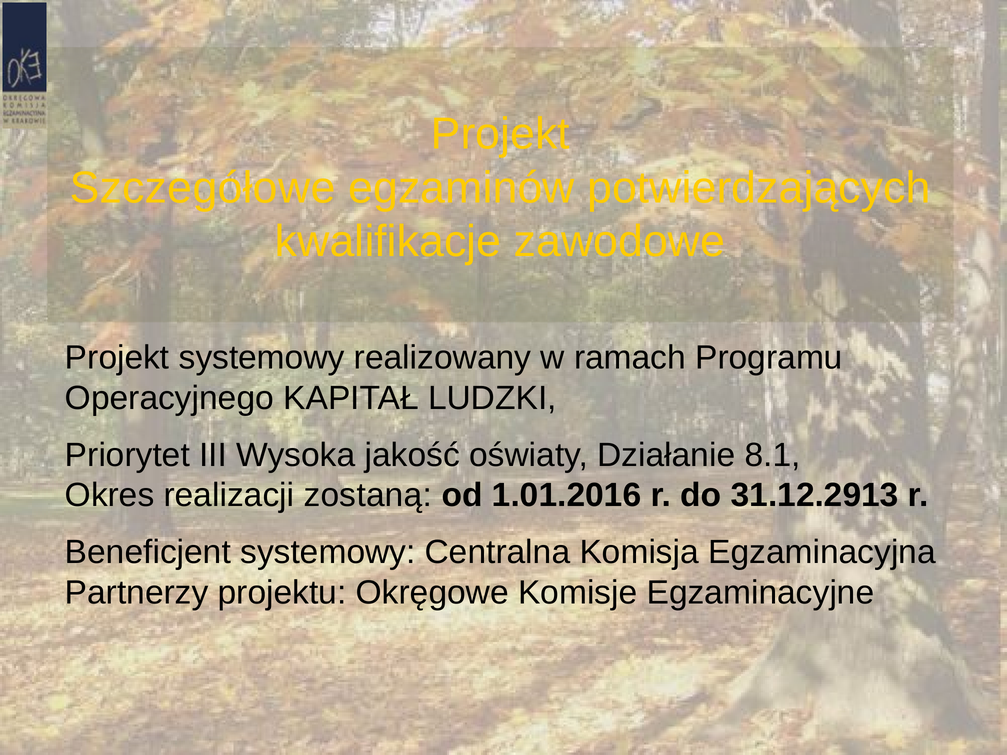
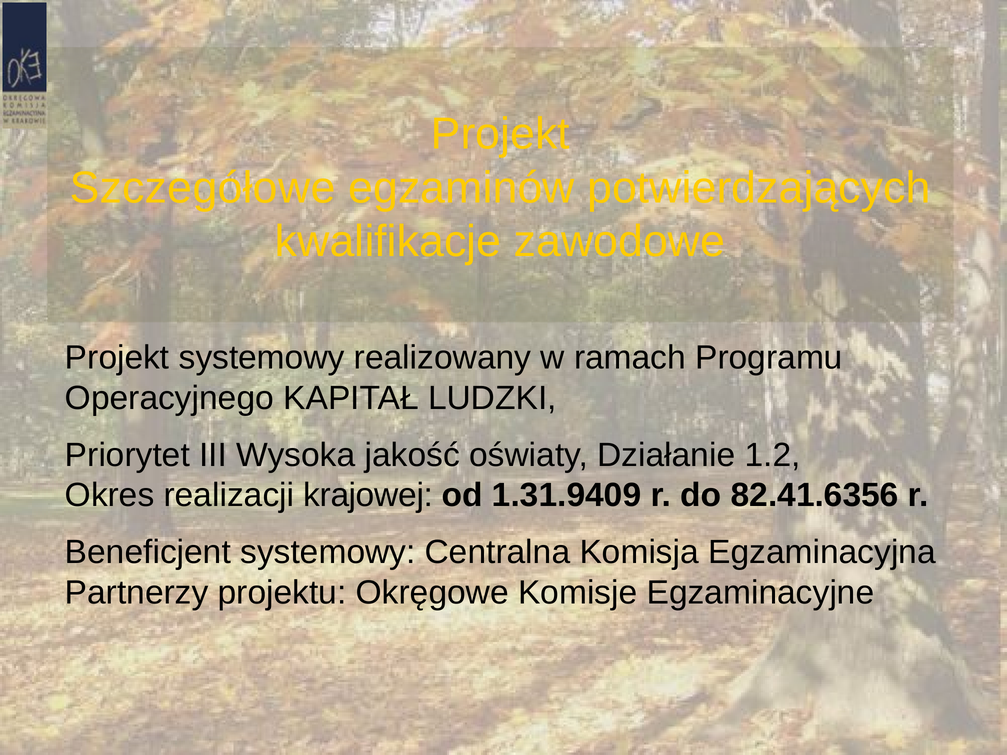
8.1: 8.1 -> 1.2
zostaną: zostaną -> krajowej
1.01.2016: 1.01.2016 -> 1.31.9409
31.12.2913: 31.12.2913 -> 82.41.6356
